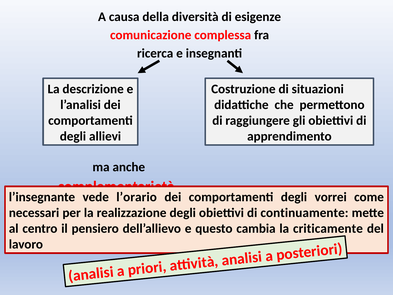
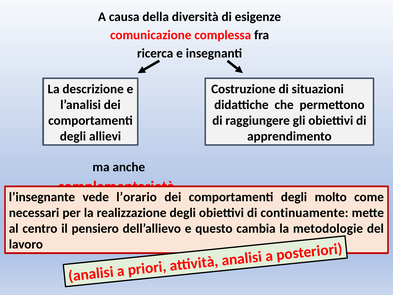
vorrei: vorrei -> molto
criticamente: criticamente -> metodologie
